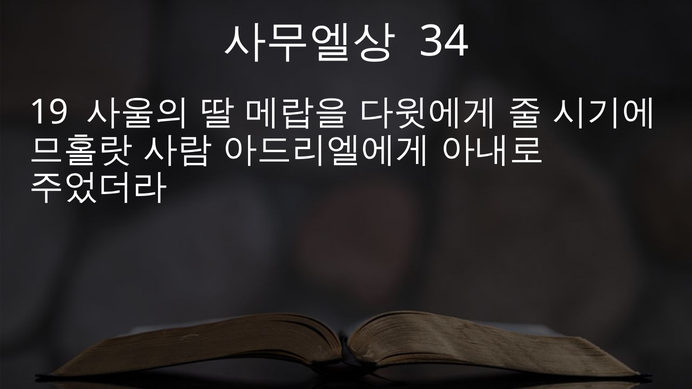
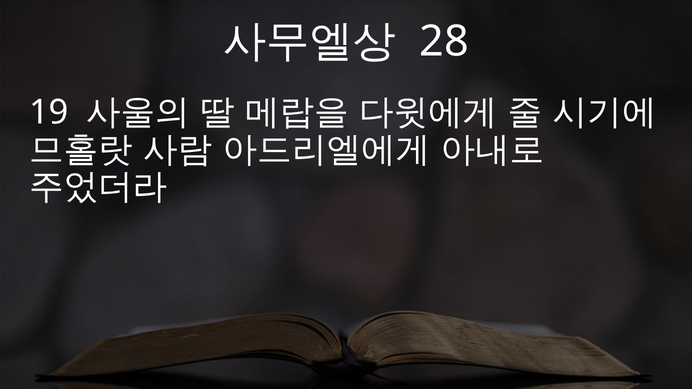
34: 34 -> 28
